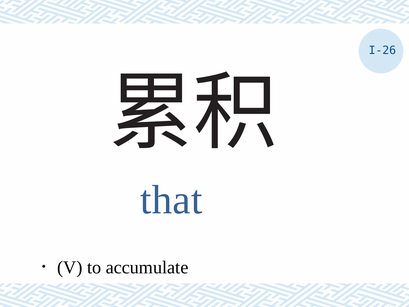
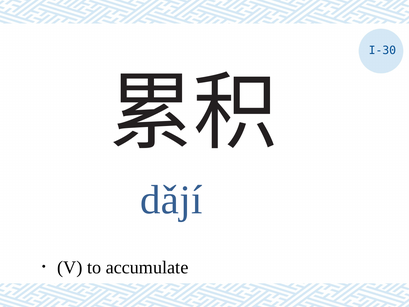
I-26: I-26 -> I-30
that: that -> dǎjí
